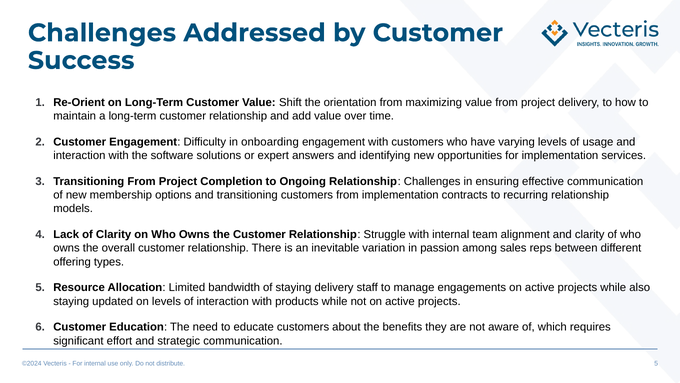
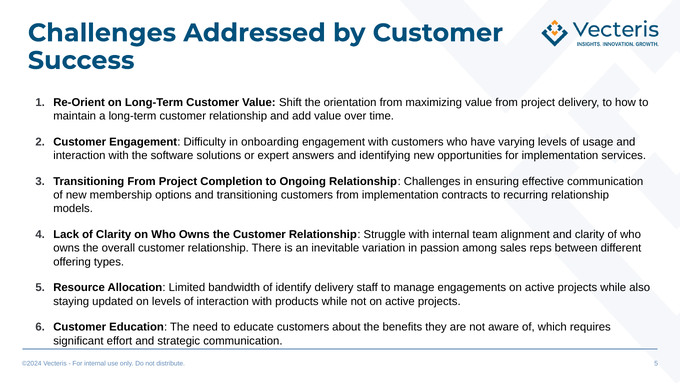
of staying: staying -> identify
